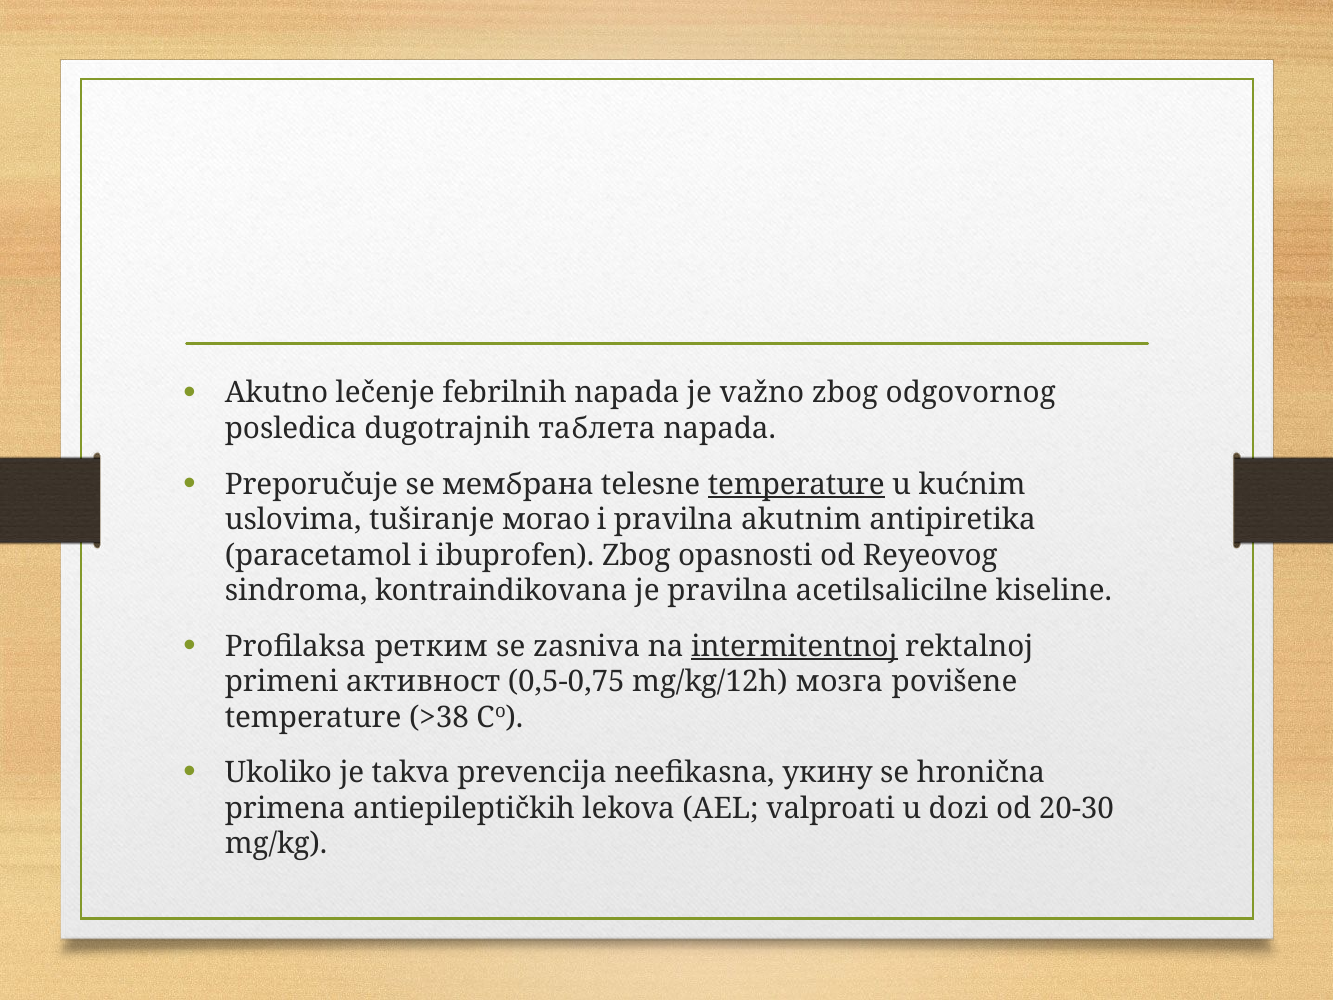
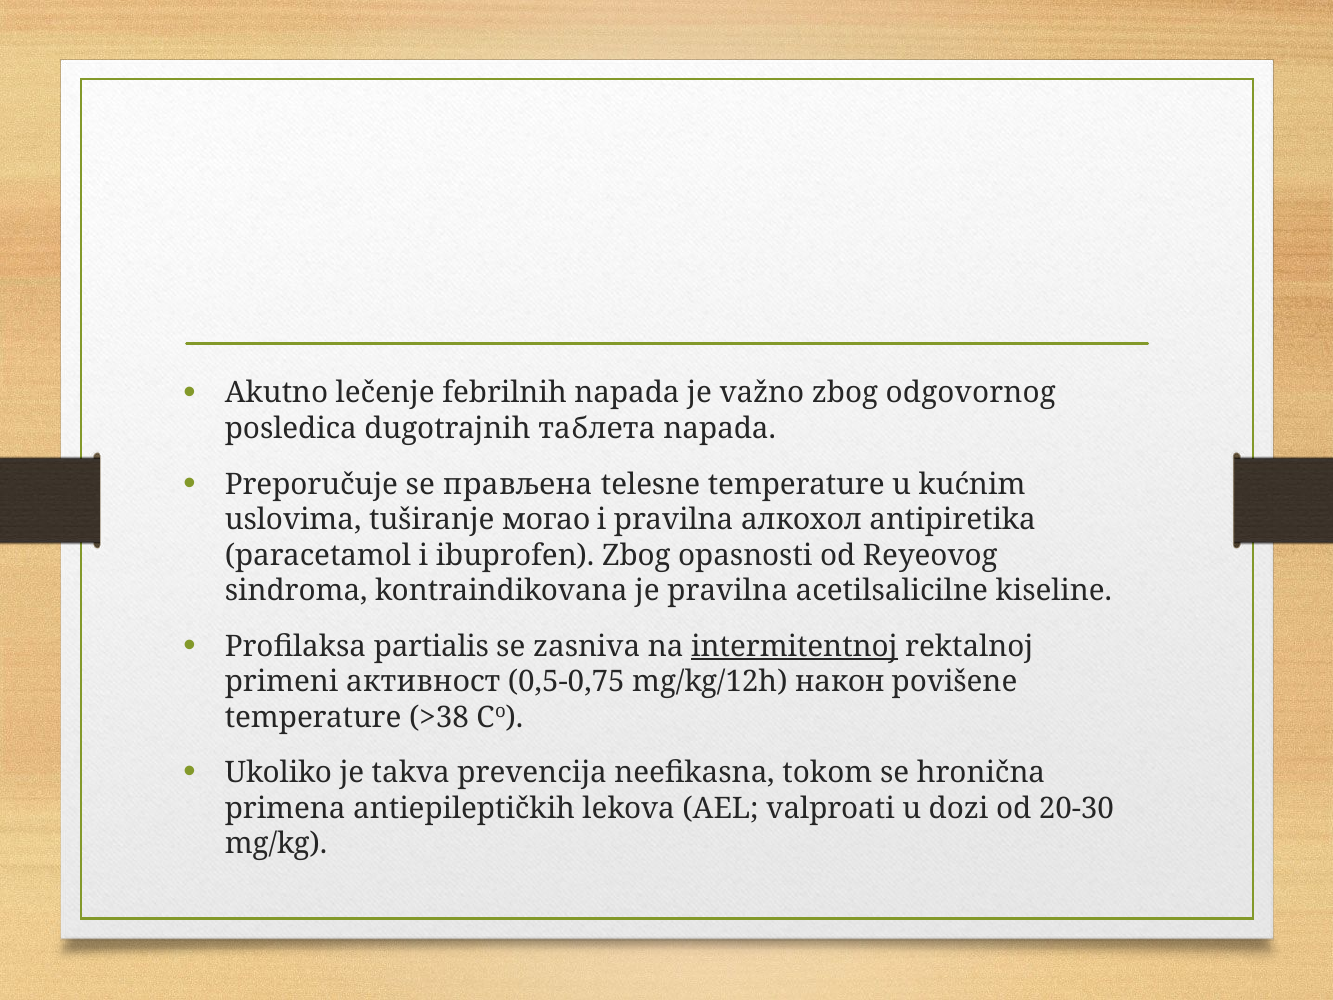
мембрана: мембрана -> прављена
temperature at (796, 484) underline: present -> none
akutnim: akutnim -> алкохол
ретким: ретким -> partialis
мозга: мозга -> након
укину: укину -> tokom
